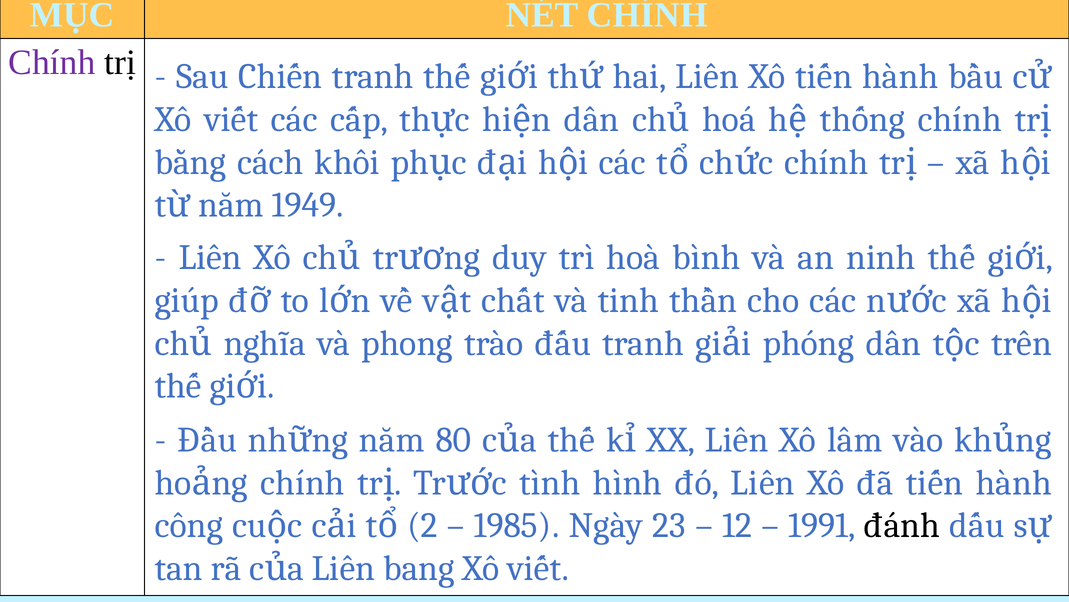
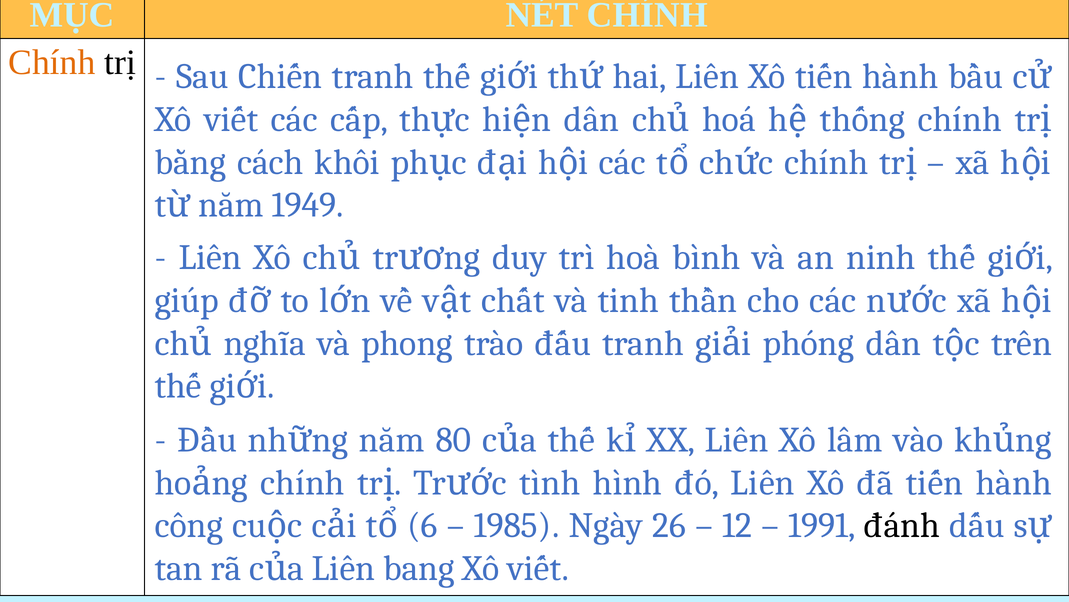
Chính at (52, 63) colour: purple -> orange
2: 2 -> 6
23: 23 -> 26
